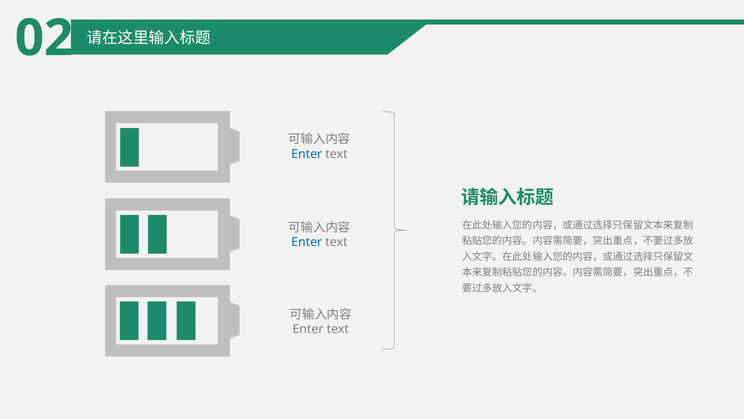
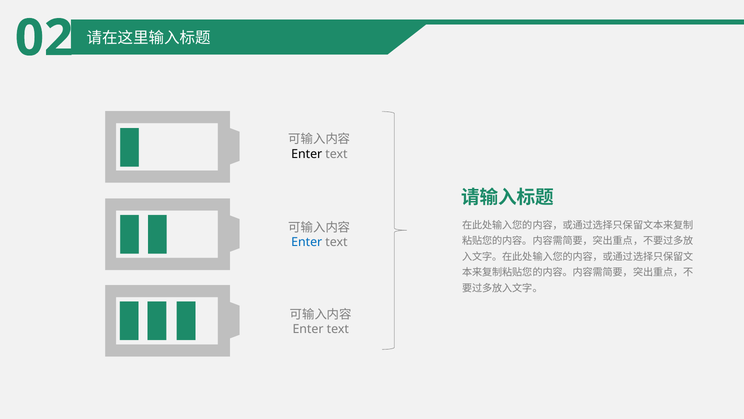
Enter at (307, 154) colour: blue -> black
